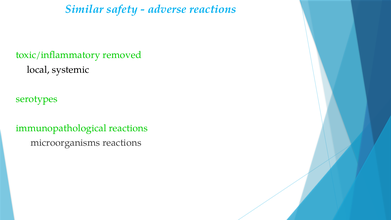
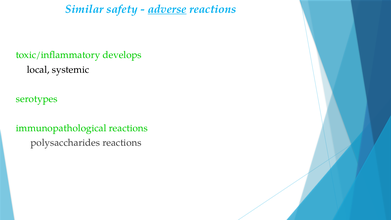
adverse underline: none -> present
removed: removed -> develops
microorganisms: microorganisms -> polysaccharides
